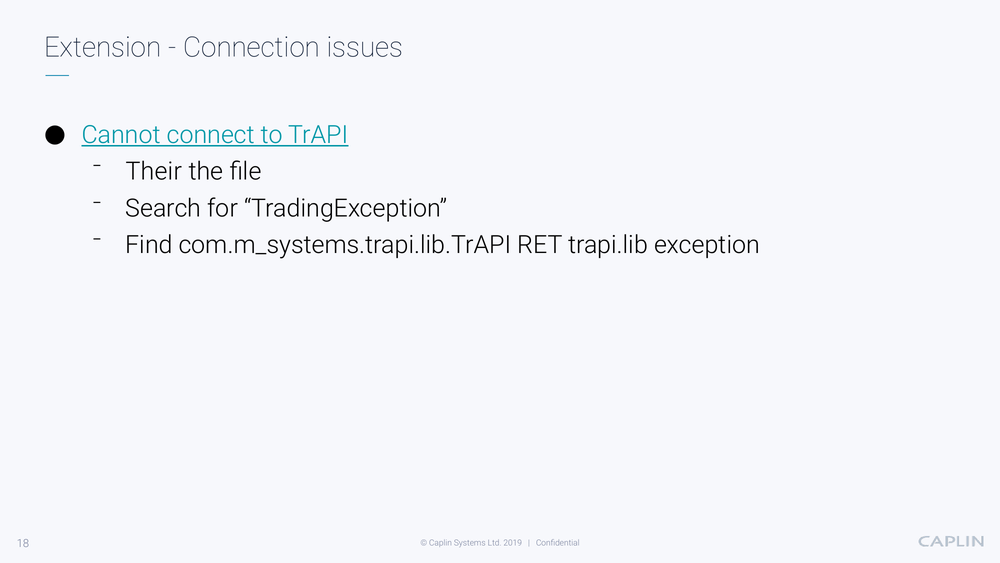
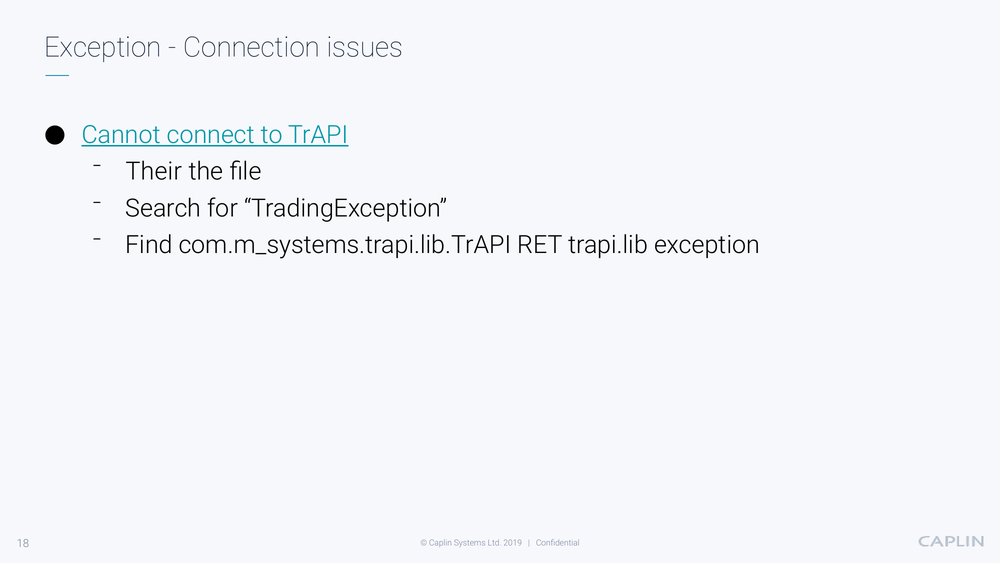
Extension at (103, 48): Extension -> Exception
